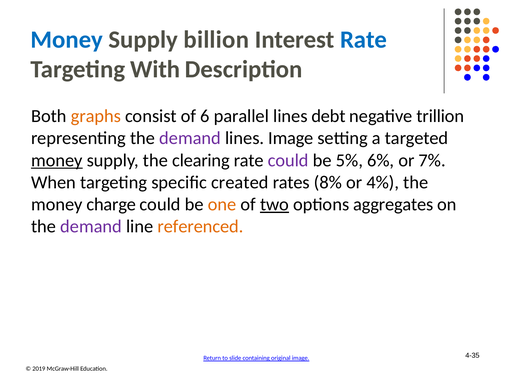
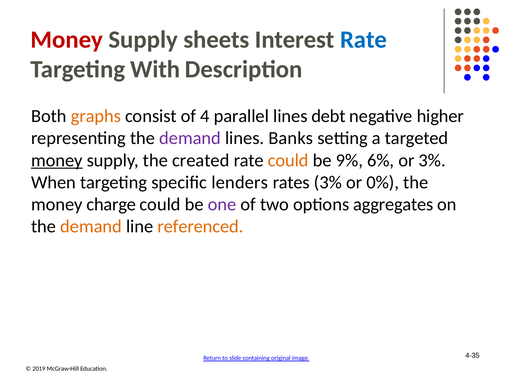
Money at (67, 40) colour: blue -> red
billion: billion -> sheets
6: 6 -> 4
trillion: trillion -> higher
lines Image: Image -> Banks
clearing: clearing -> created
could at (288, 160) colour: purple -> orange
5%: 5% -> 9%
or 7%: 7% -> 3%
created: created -> lenders
rates 8%: 8% -> 3%
4%: 4% -> 0%
one colour: orange -> purple
two underline: present -> none
demand at (91, 227) colour: purple -> orange
